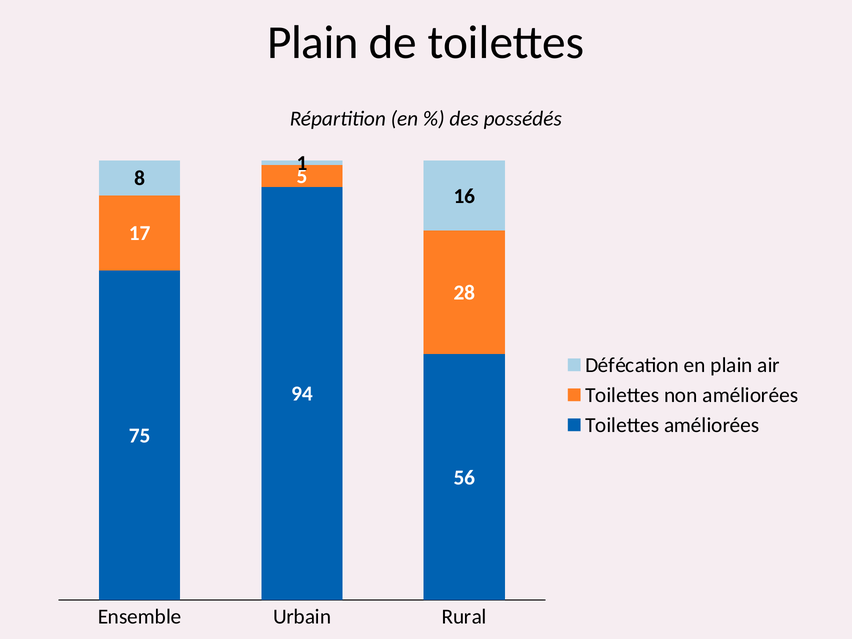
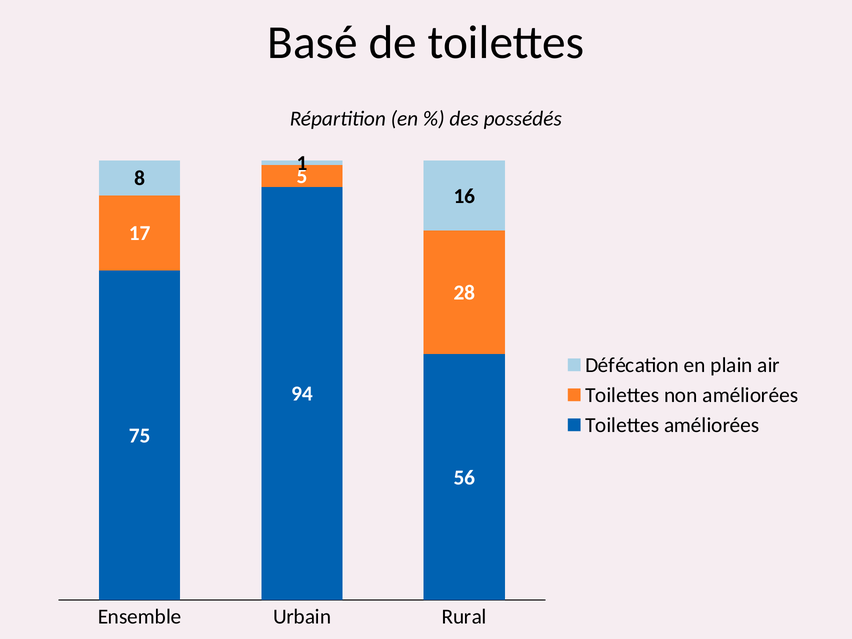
Plain at (313, 43): Plain -> Basé
